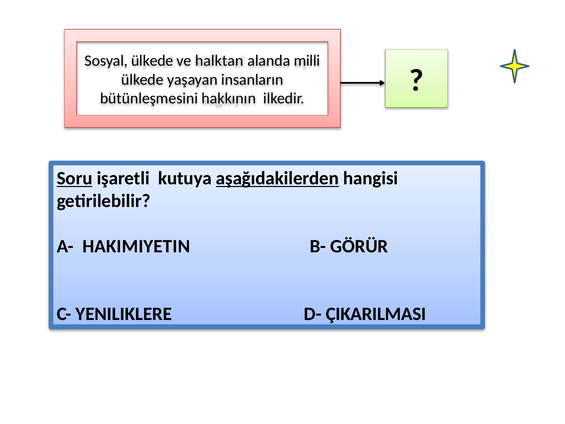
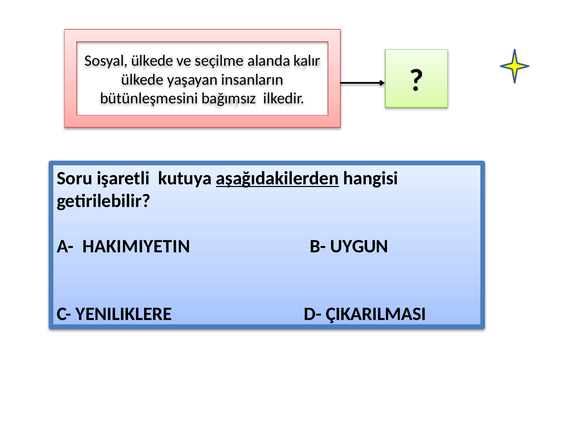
halktan: halktan -> seçilme
milli: milli -> kalır
hakkının: hakkının -> bağımsız
Soru underline: present -> none
GÖRÜR: GÖRÜR -> UYGUN
